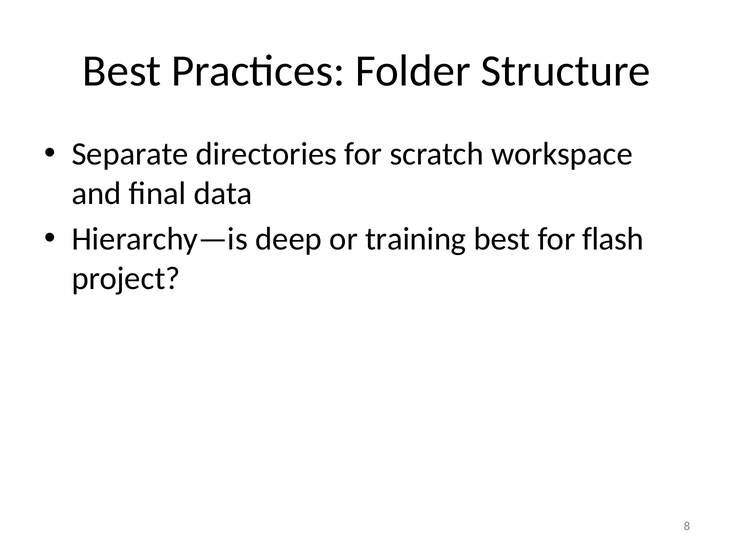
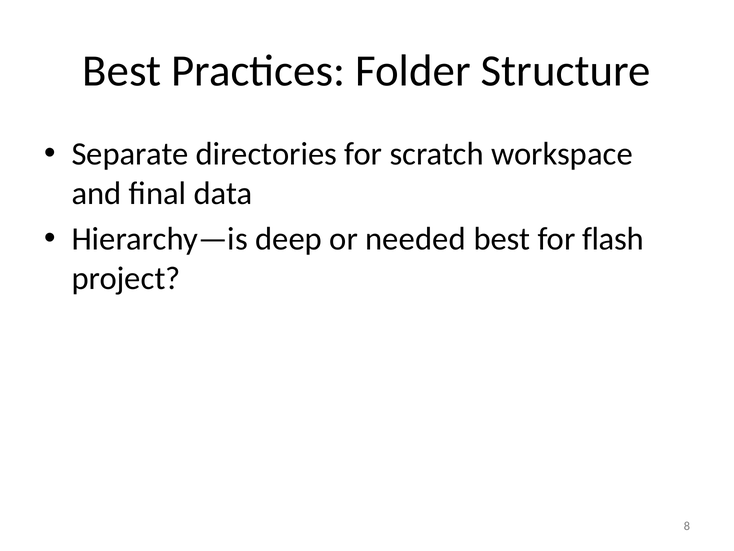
training: training -> needed
